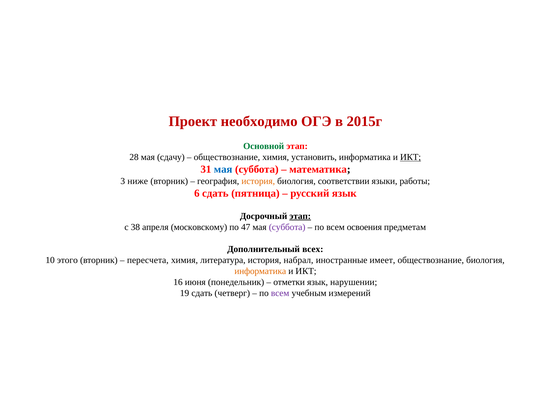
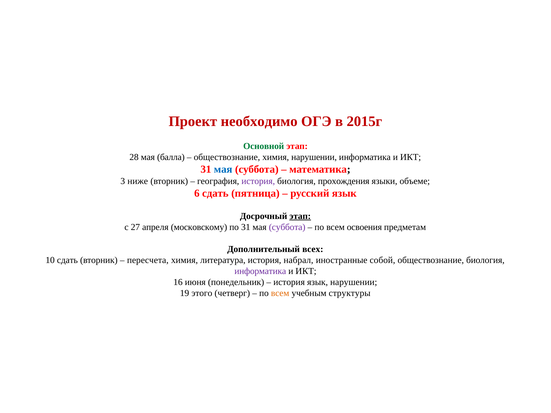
сдачу: сдачу -> балла
химия установить: установить -> нарушении
ИКТ at (411, 157) underline: present -> none
история at (258, 181) colour: orange -> purple
соответствии: соответствии -> прохождения
работы: работы -> объеме
38: 38 -> 27
по 47: 47 -> 31
10 этого: этого -> сдать
имеет: имеет -> собой
информатика at (260, 271) colour: orange -> purple
отметки at (289, 282): отметки -> история
19 сдать: сдать -> этого
всем at (280, 293) colour: purple -> orange
измерений: измерений -> структуры
